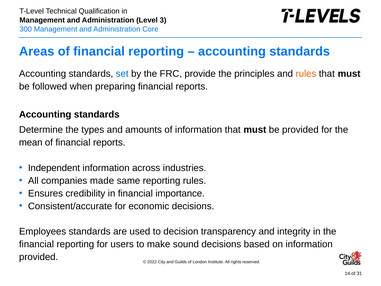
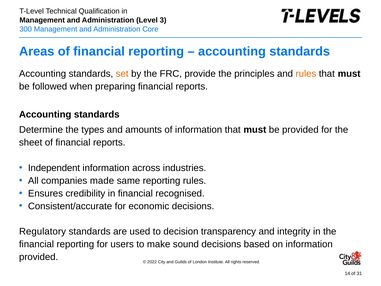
set colour: blue -> orange
mean: mean -> sheet
importance: importance -> recognised
Employees: Employees -> Regulatory
